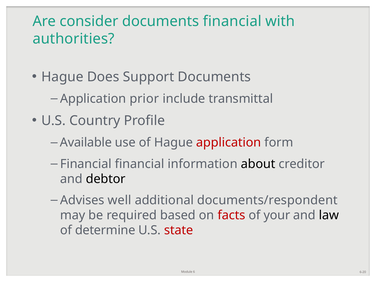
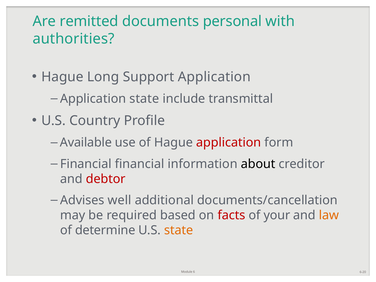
consider: consider -> remitted
documents financial: financial -> personal
Does: Does -> Long
Support Documents: Documents -> Application
Application prior: prior -> state
debtor colour: black -> red
documents/respondent: documents/respondent -> documents/cancellation
law colour: black -> orange
state at (179, 230) colour: red -> orange
